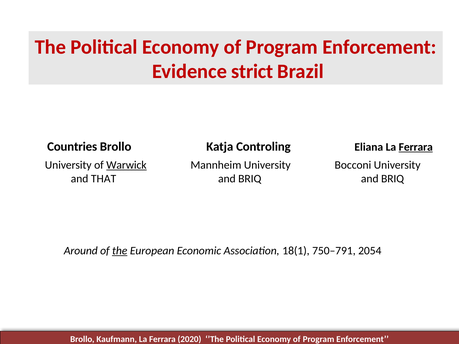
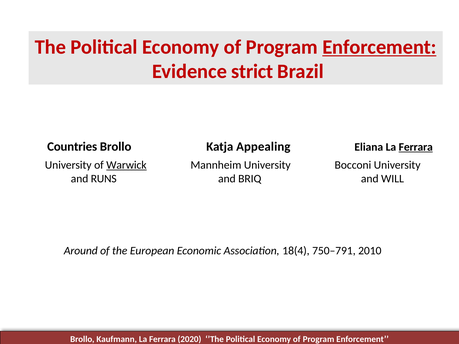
Enforcement at (379, 47) underline: none -> present
Controling: Controling -> Appealing
THAT: THAT -> RUNS
BRIQ and BRIQ: BRIQ -> WILL
the at (120, 251) underline: present -> none
18(1: 18(1 -> 18(4
2054: 2054 -> 2010
